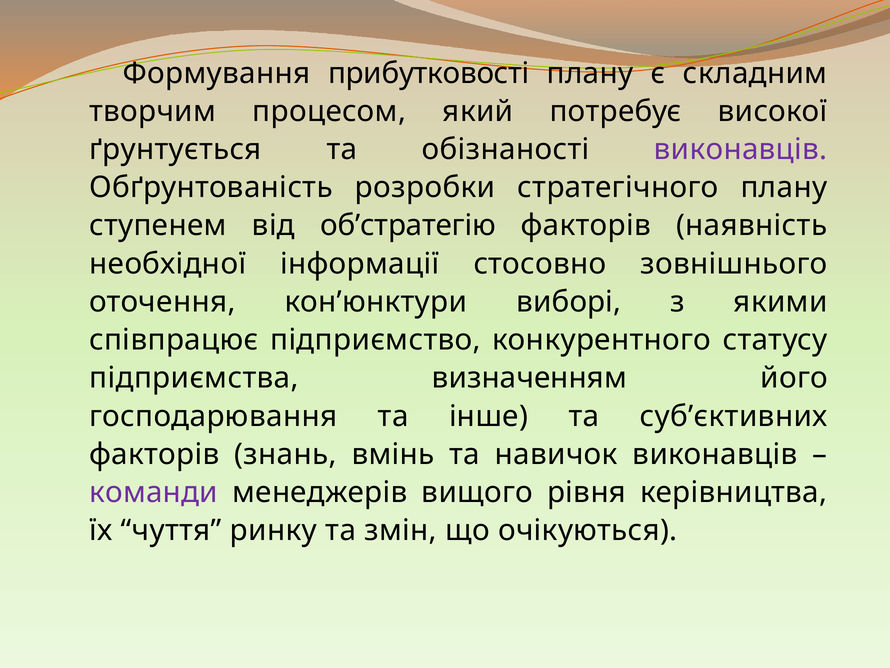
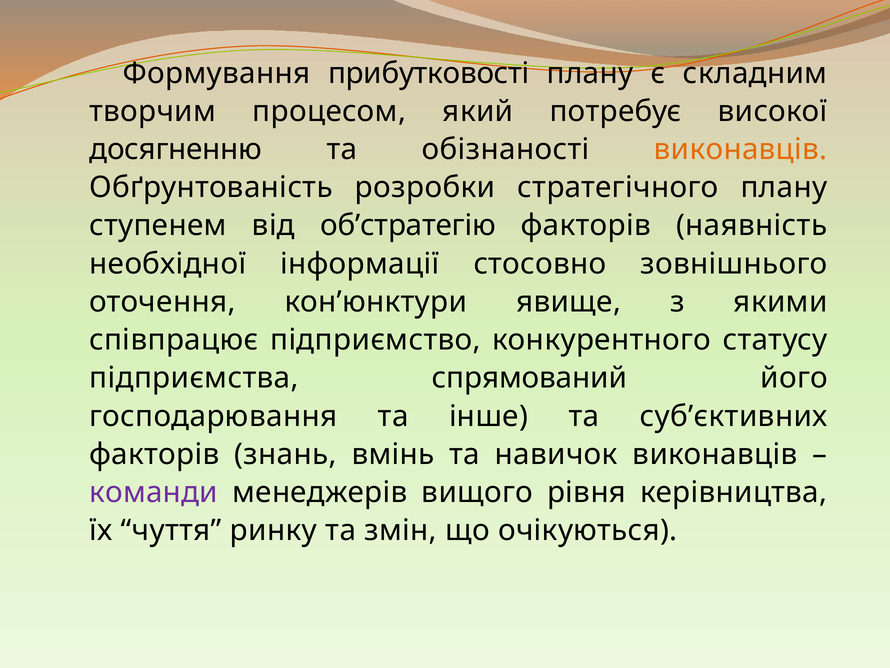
ґрунтується: ґрунтується -> досягненню
виконавців at (741, 149) colour: purple -> orange
виборі: виборі -> явище
визначенням: визначенням -> спрямований
